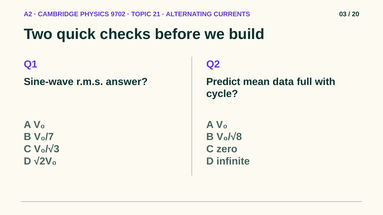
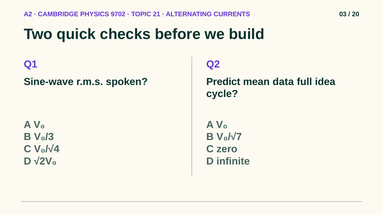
answer: answer -> spoken
with: with -> idea
V₀/7: V₀/7 -> V₀/3
V₀/√8: V₀/√8 -> V₀/√7
V₀/√3: V₀/√3 -> V₀/√4
